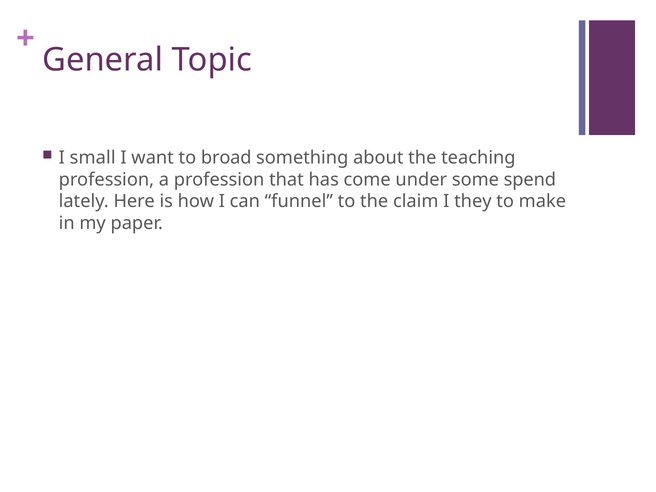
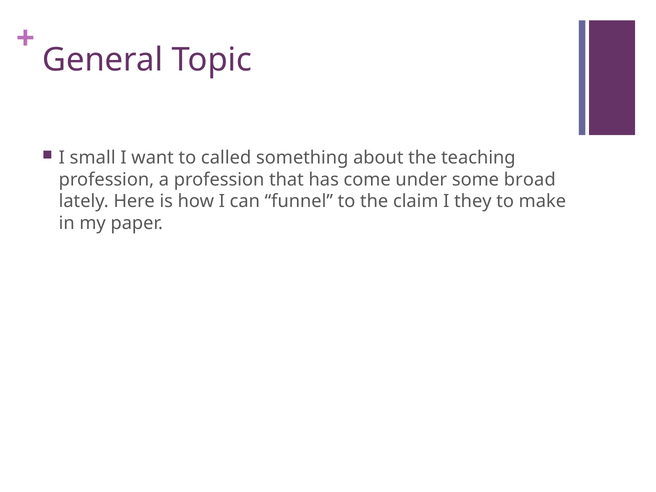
broad: broad -> called
spend: spend -> broad
